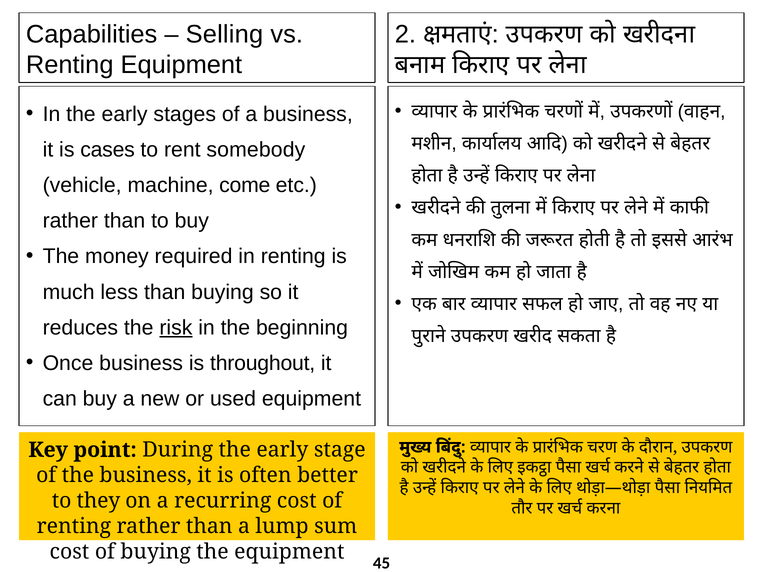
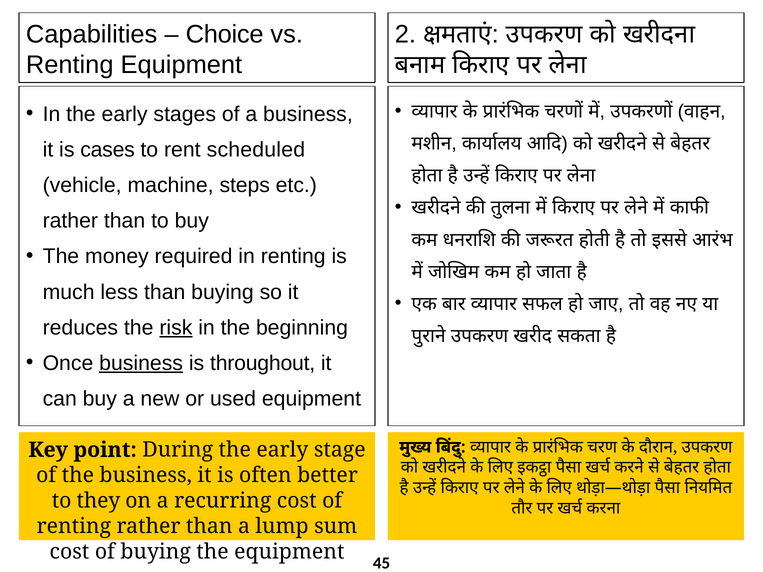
Selling: Selling -> Choice
somebody: somebody -> scheduled
come: come -> steps
business at (141, 363) underline: none -> present
